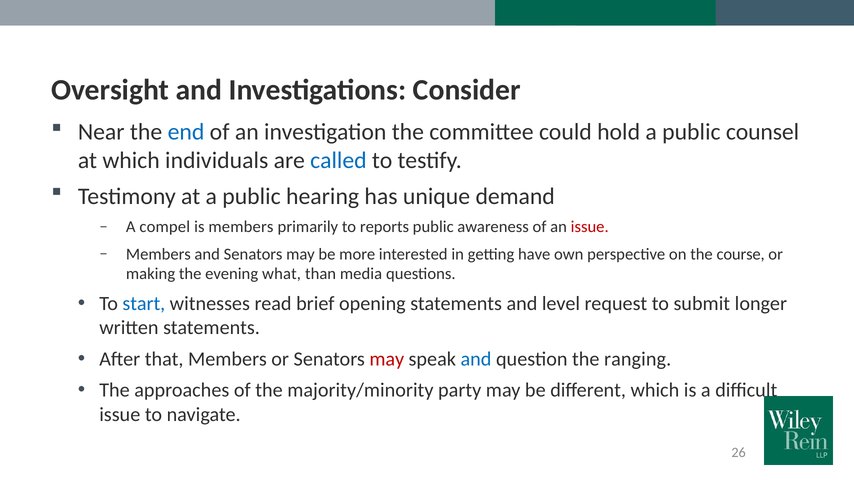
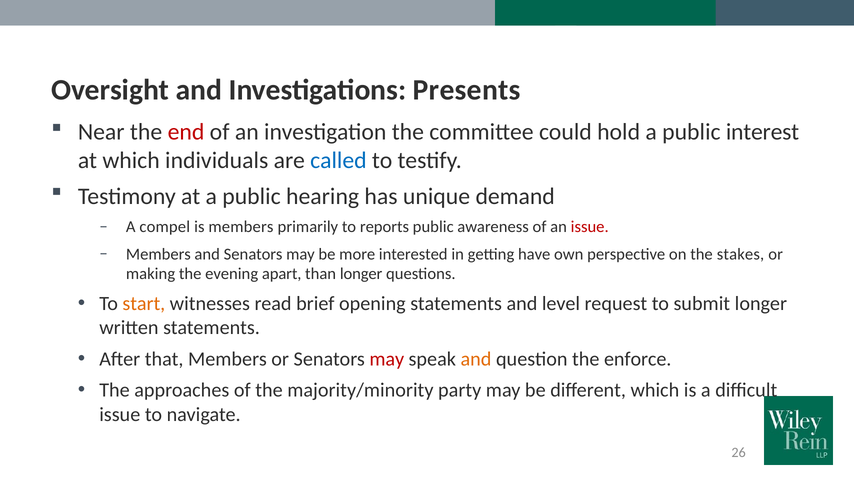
Consider: Consider -> Presents
end colour: blue -> red
counsel: counsel -> interest
course: course -> stakes
what: what -> apart
than media: media -> longer
start colour: blue -> orange
and at (476, 359) colour: blue -> orange
ranging: ranging -> enforce
